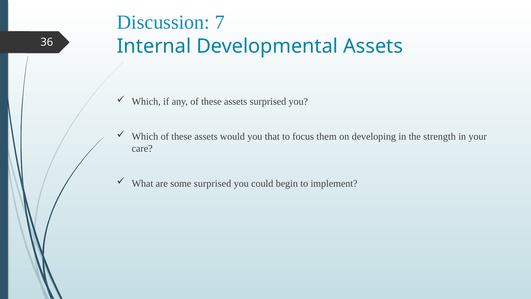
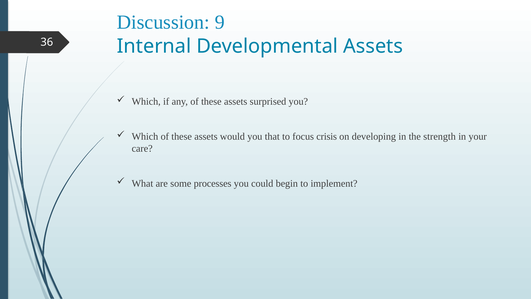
7: 7 -> 9
them: them -> crisis
some surprised: surprised -> processes
